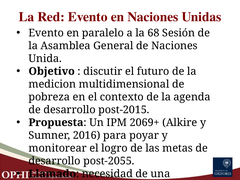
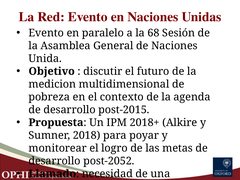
2069+: 2069+ -> 2018+
2016: 2016 -> 2018
post-2055: post-2055 -> post-2052
